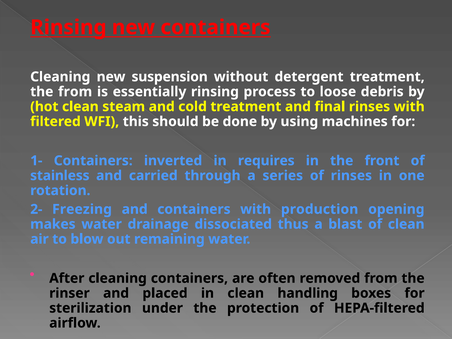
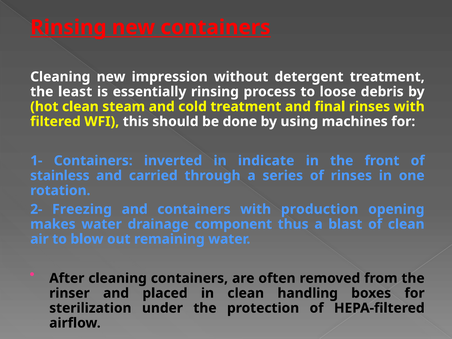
suspension: suspension -> impression
the from: from -> least
requires: requires -> indicate
dissociated: dissociated -> component
